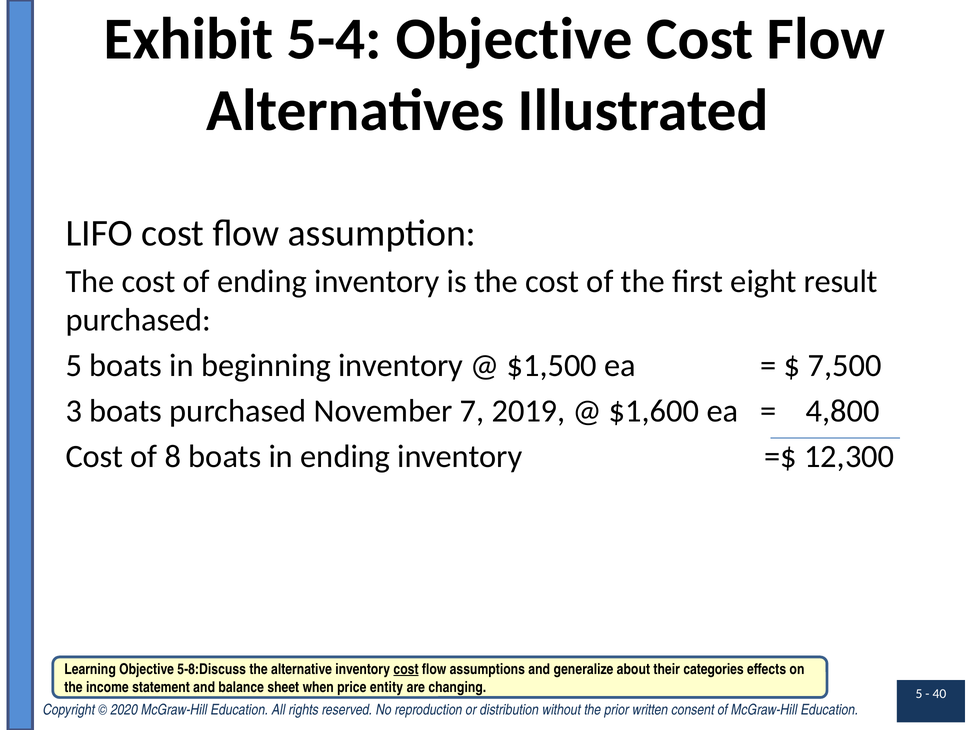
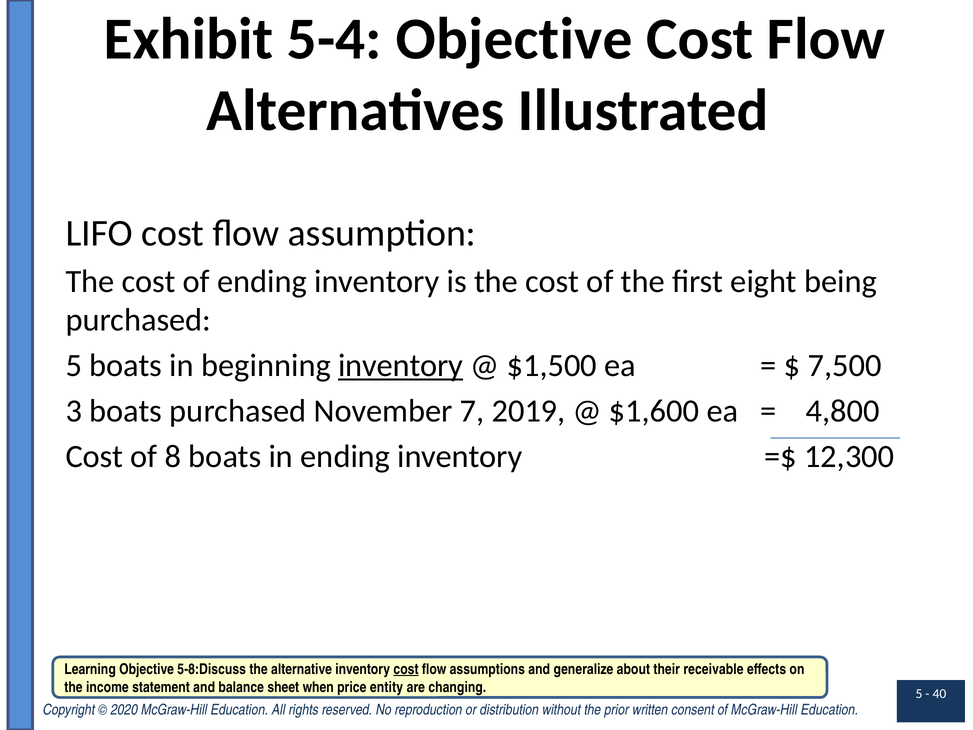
result: result -> being
inventory at (401, 366) underline: none -> present
categories: categories -> receivable
